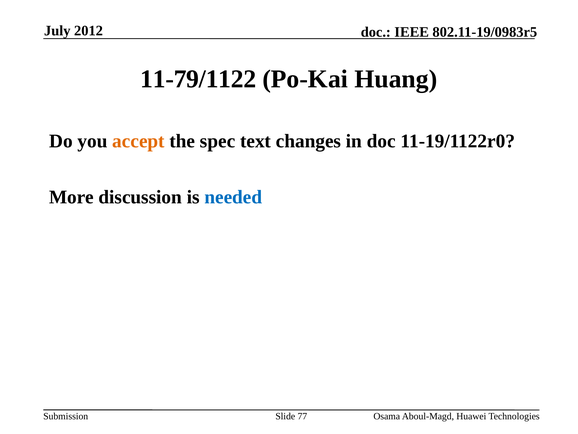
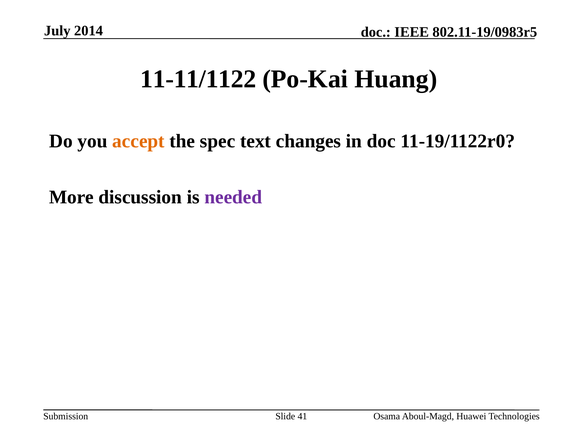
2012: 2012 -> 2014
11-79/1122: 11-79/1122 -> 11-11/1122
needed colour: blue -> purple
77: 77 -> 41
